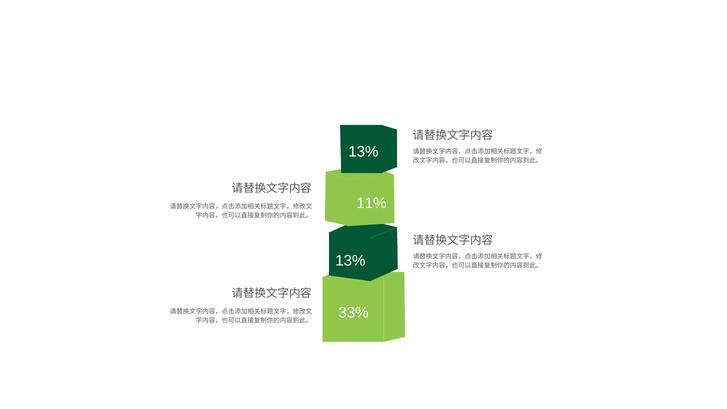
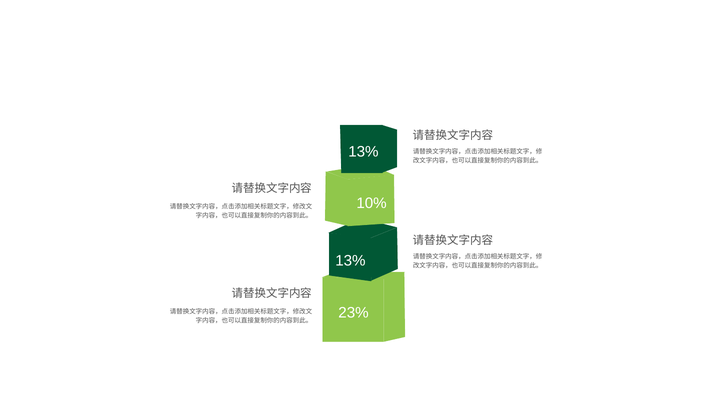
11%: 11% -> 10%
33%: 33% -> 23%
